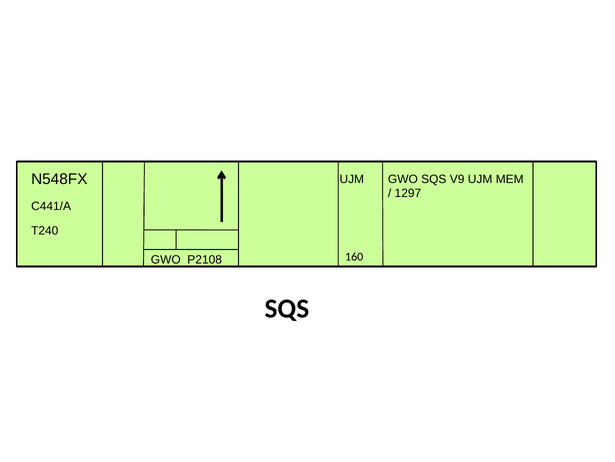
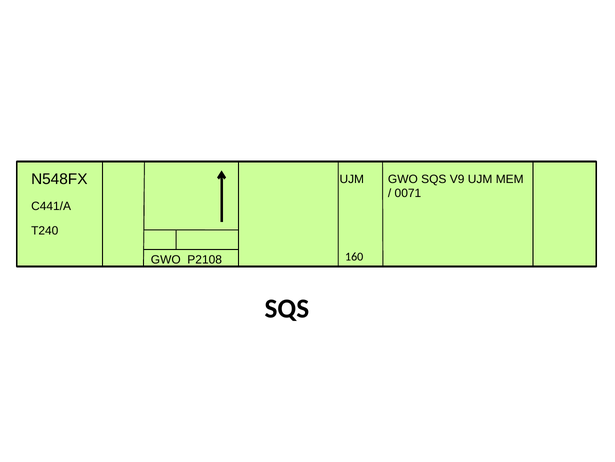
1297: 1297 -> 0071
